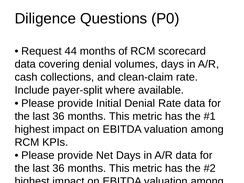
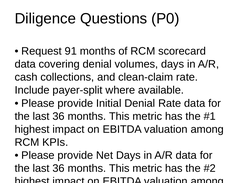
44: 44 -> 91
